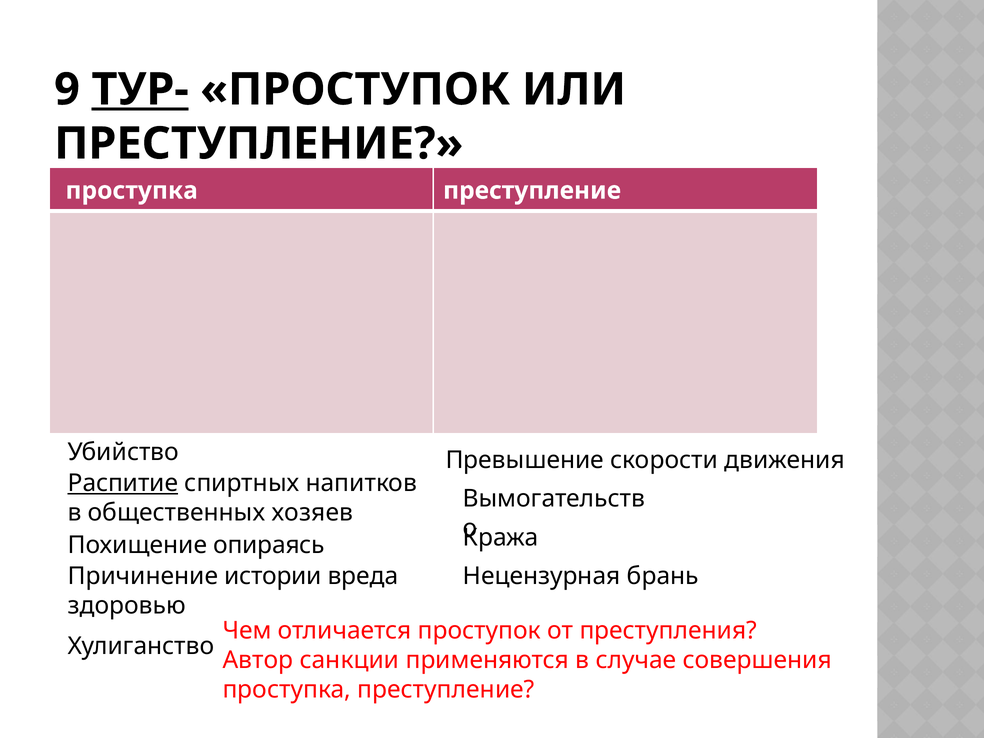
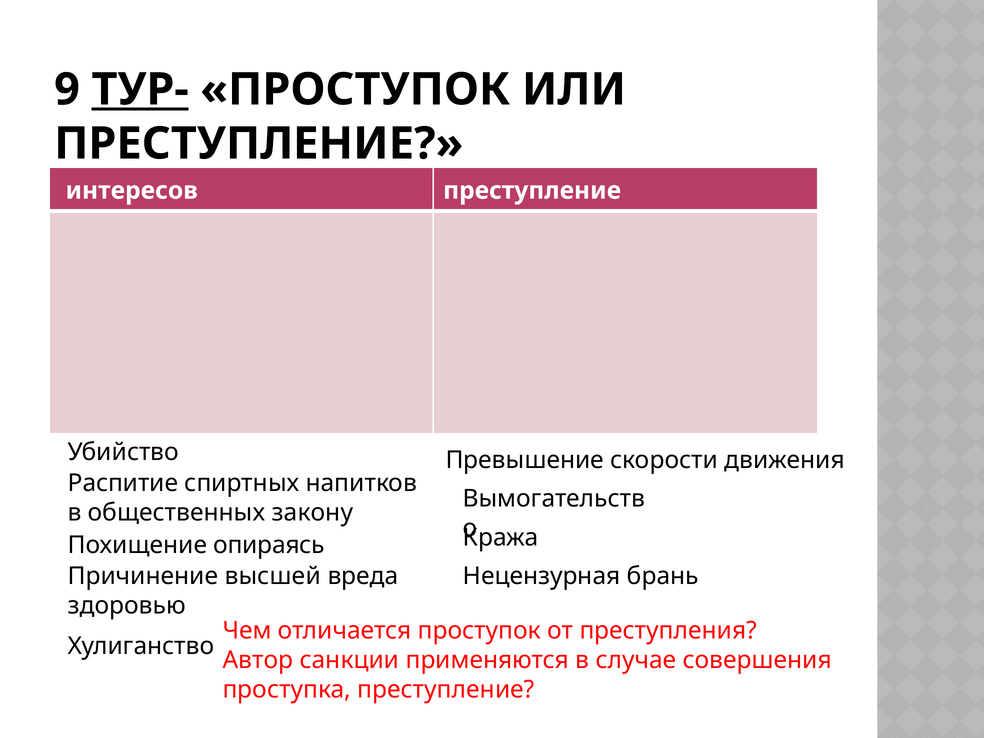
проступка at (132, 191): проступка -> интересов
Распитие underline: present -> none
хозяев: хозяев -> закону
истории: истории -> высшей
